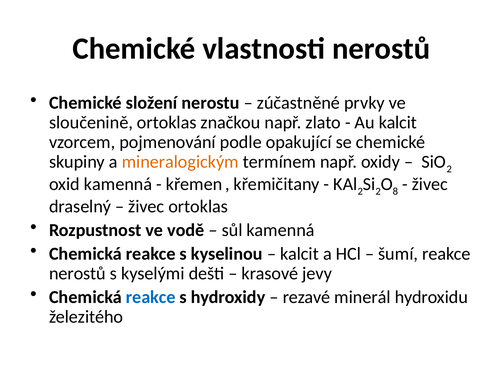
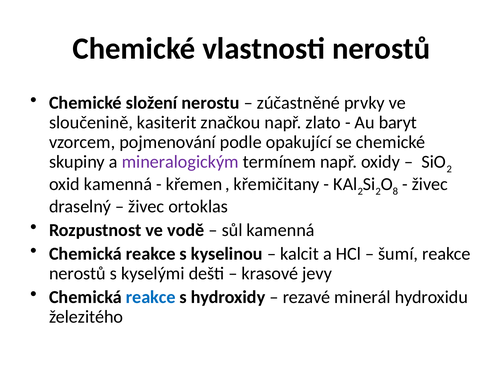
sloučenině ortoklas: ortoklas -> kasiterit
Au kalcit: kalcit -> baryt
mineralogickým colour: orange -> purple
